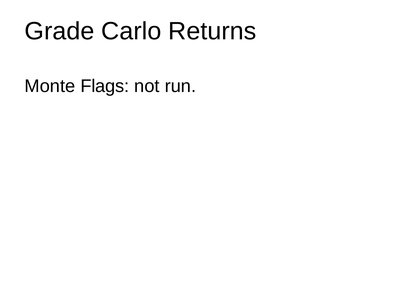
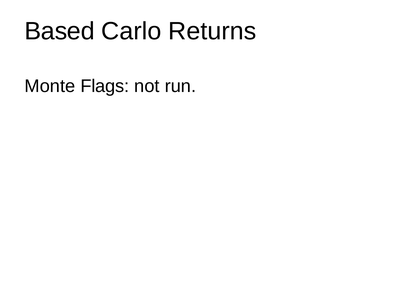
Grade: Grade -> Based
